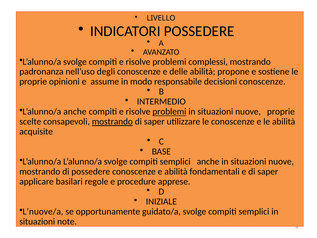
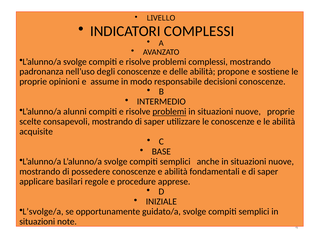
INDICATORI POSSEDERE: POSSEDERE -> COMPLESSI
L’alunno/a anche: anche -> alunni
mostrando at (112, 122) underline: present -> none
L’nuove/a: L’nuove/a -> L’svolge/a
